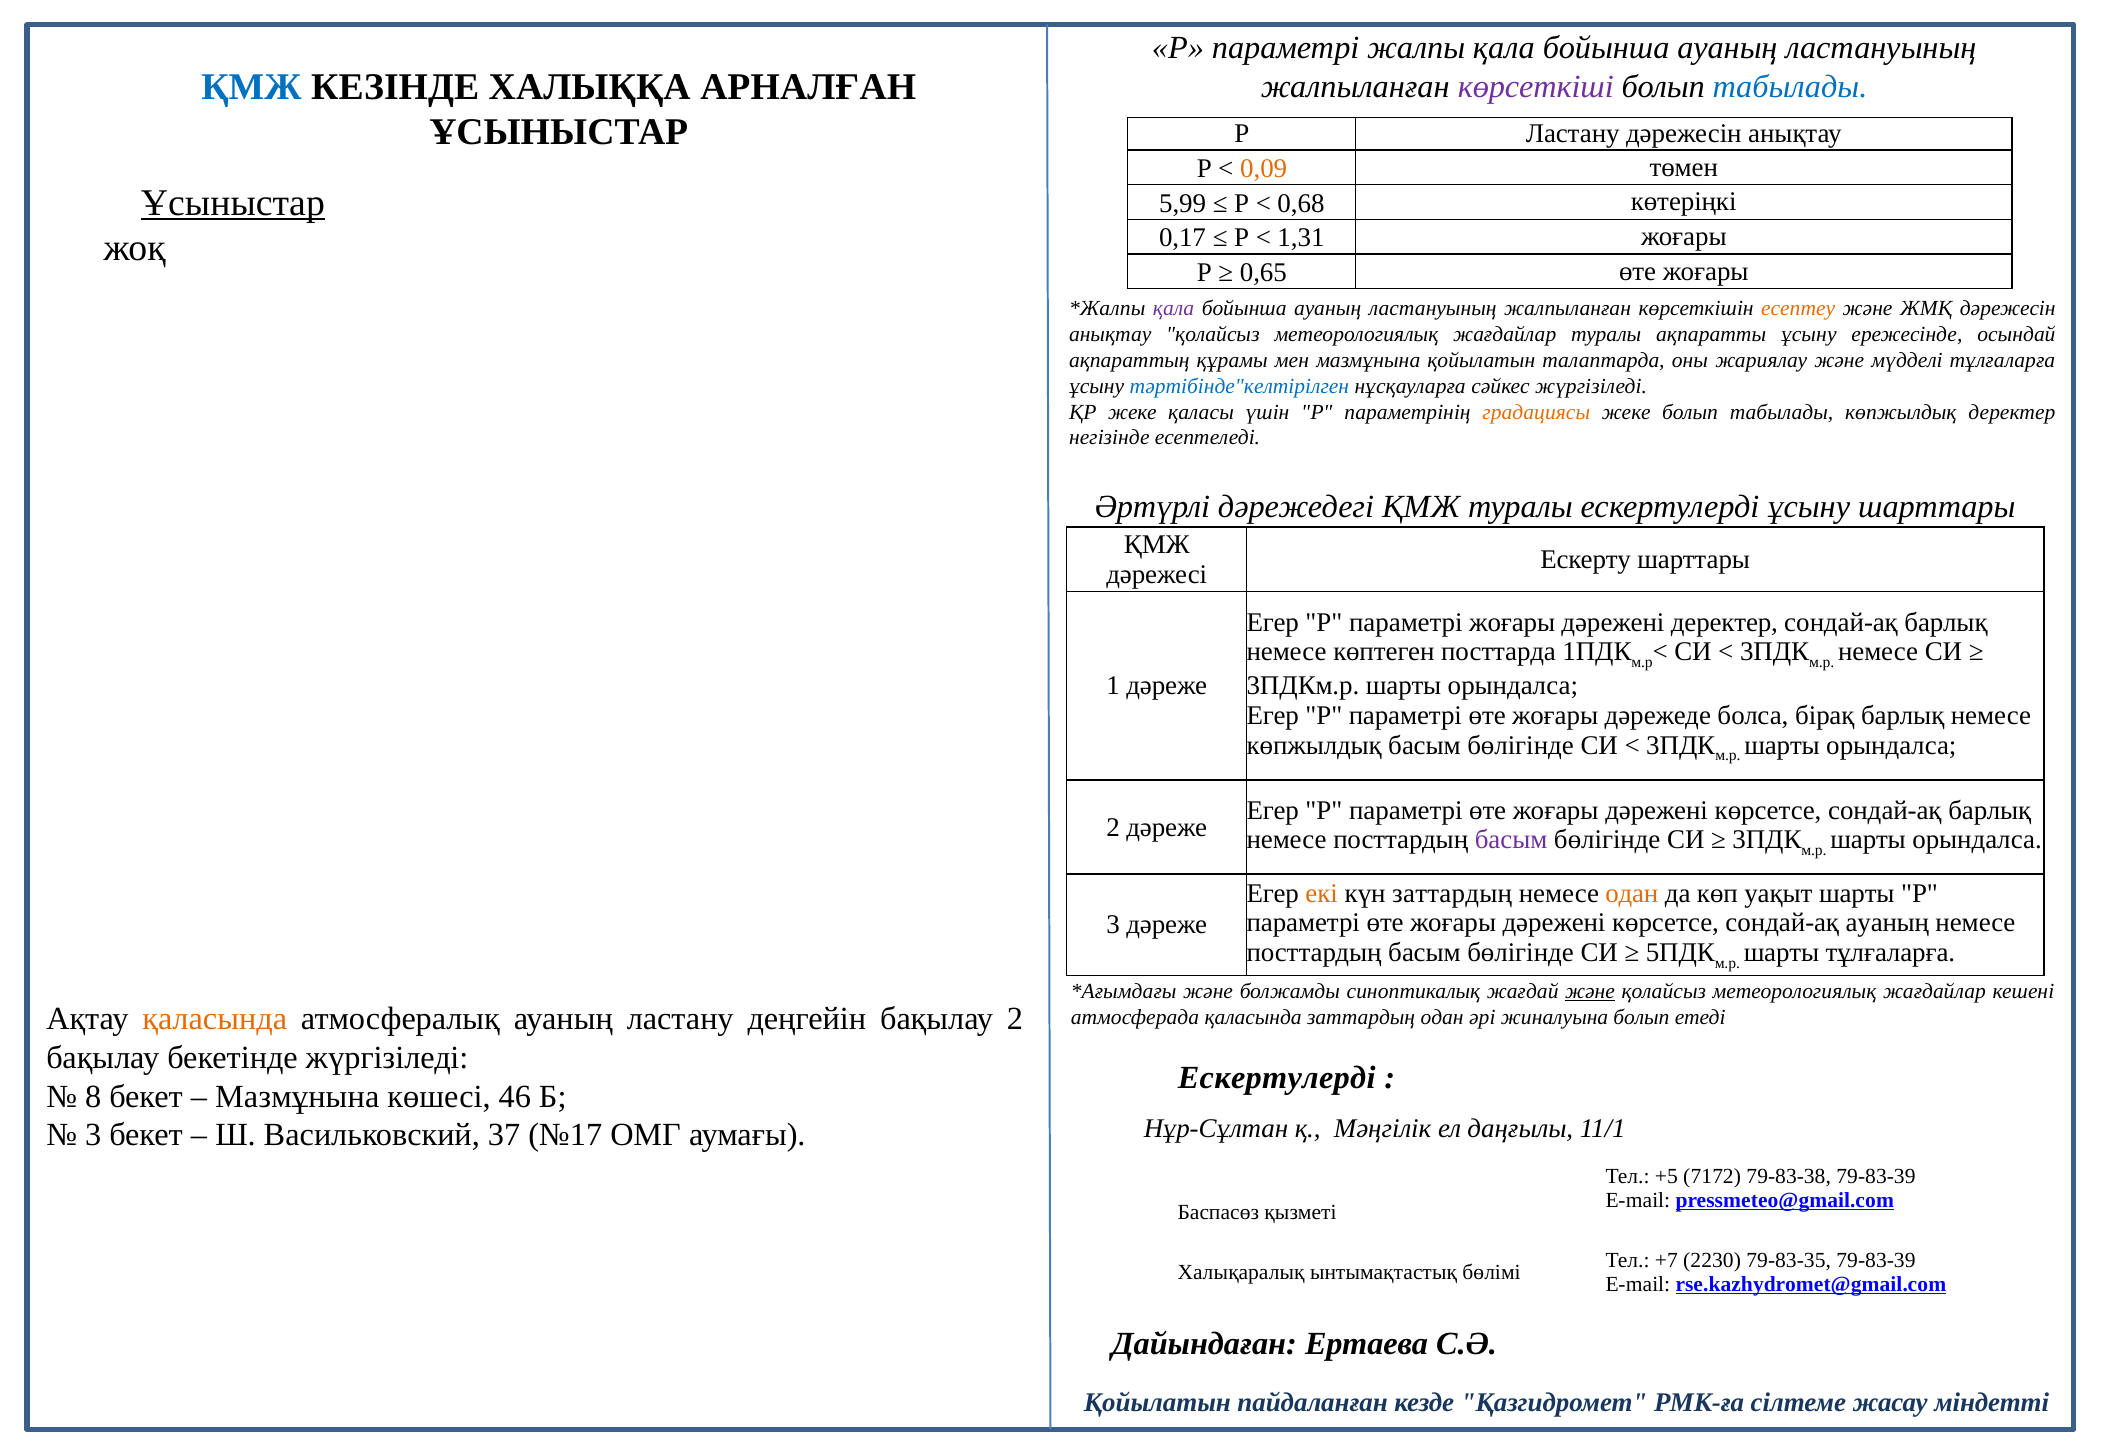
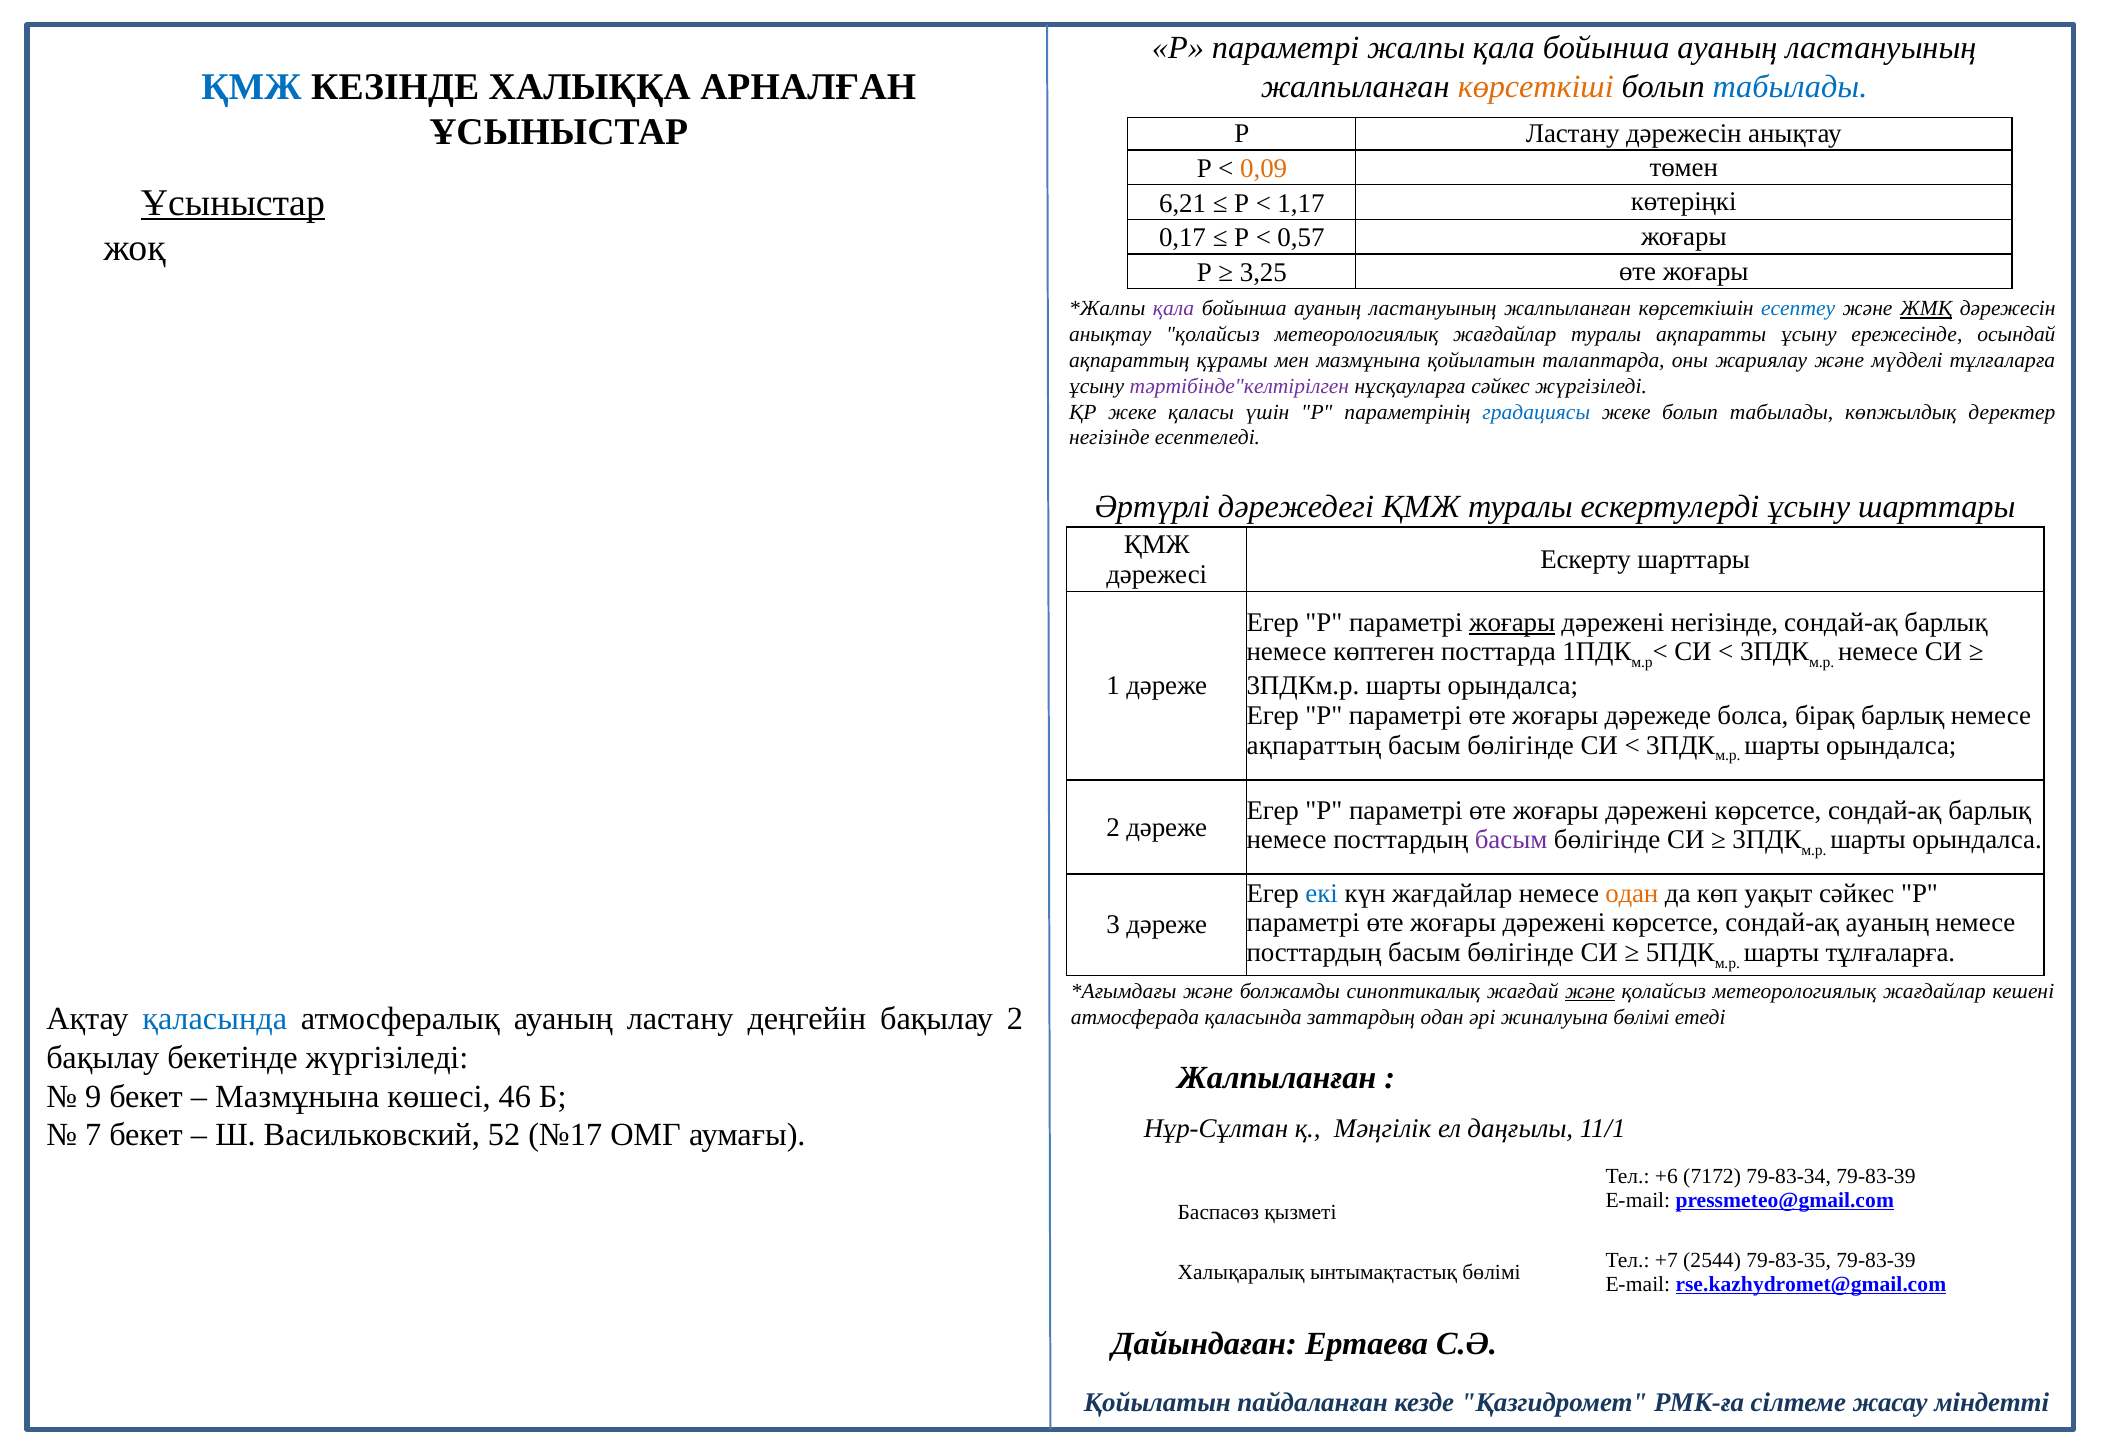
көрсеткіші colour: purple -> orange
5,99: 5,99 -> 6,21
0,68: 0,68 -> 1,17
1,31: 1,31 -> 0,57
0,65: 0,65 -> 3,25
есептеу colour: orange -> blue
ЖМҚ underline: none -> present
тәртібінде"келтірілген colour: blue -> purple
градациясы colour: orange -> blue
жоғары at (1512, 623) underline: none -> present
дәрежені деректер: деректер -> негізінде
көпжылдық at (1314, 746): көпжылдық -> ақпараттың
екі colour: orange -> blue
күн заттардың: заттардың -> жағдайлар
уақыт шарты: шарты -> сәйкес
қаласында at (215, 1019) colour: orange -> blue
жиналуына болып: болып -> бөлімі
Ескертулерді at (1277, 1078): Ескертулерді -> Жалпыланған
8: 8 -> 9
3 at (93, 1136): 3 -> 7
37: 37 -> 52
+5: +5 -> +6
79-83-38: 79-83-38 -> 79-83-34
2230: 2230 -> 2544
